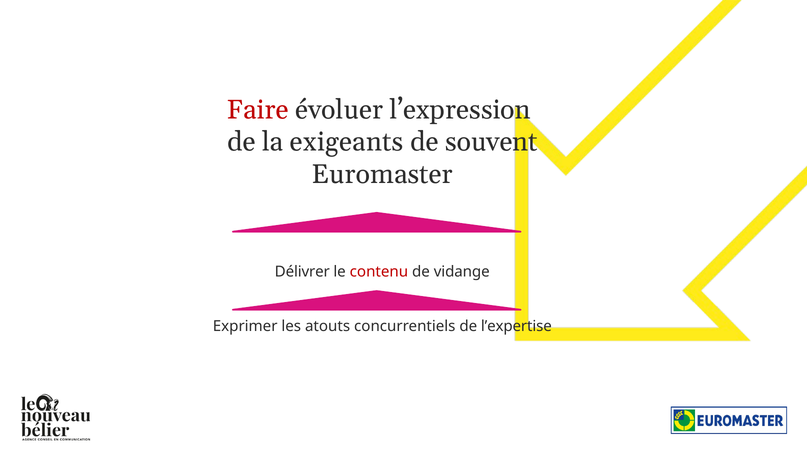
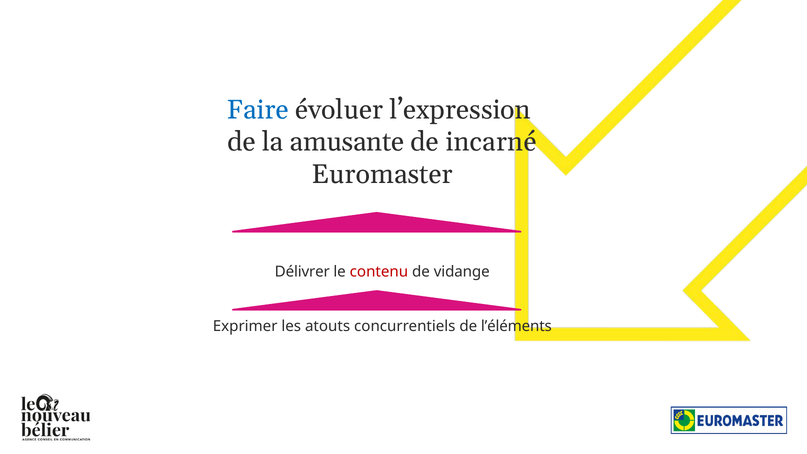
Faire colour: red -> blue
exigeants: exigeants -> amusante
souvent: souvent -> incarné
l’expertise: l’expertise -> l’éléments
